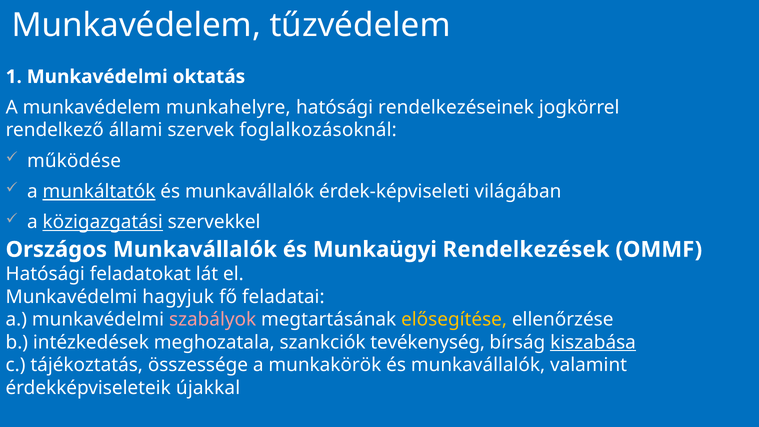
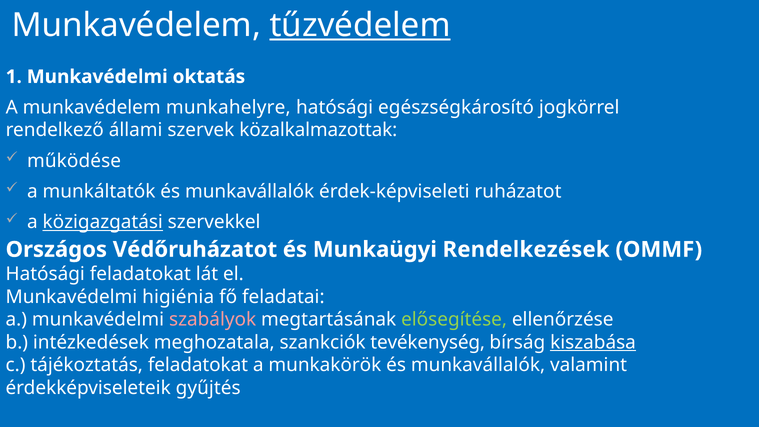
tűzvédelem underline: none -> present
rendelkezéseinek: rendelkezéseinek -> egészségkárosító
foglalkozásoknál: foglalkozásoknál -> közalkalmazottak
munkáltatók underline: present -> none
világában: világában -> ruházatot
Országos Munkavállalók: Munkavállalók -> Védőruházatot
hagyjuk: hagyjuk -> higiénia
elősegítése colour: yellow -> light green
tájékoztatás összessége: összessége -> feladatokat
újakkal: újakkal -> gyűjtés
